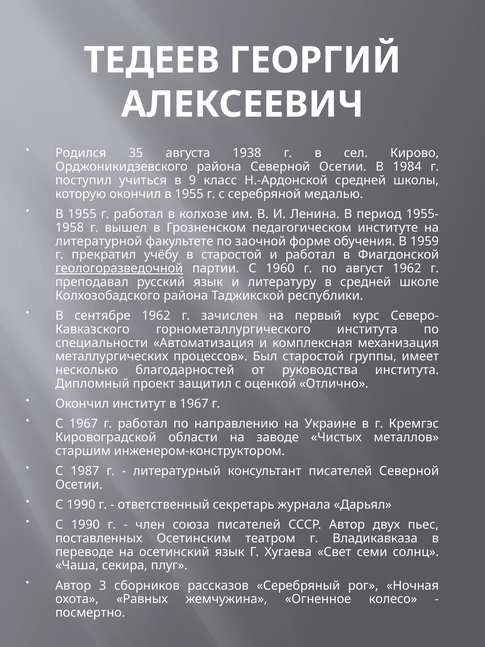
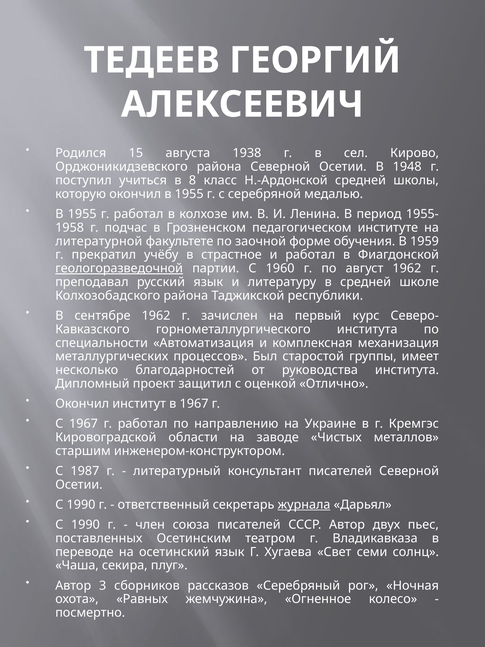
35: 35 -> 15
1984: 1984 -> 1948
9: 9 -> 8
вышел: вышел -> подчас
в старостой: старостой -> страстное
журнала underline: none -> present
